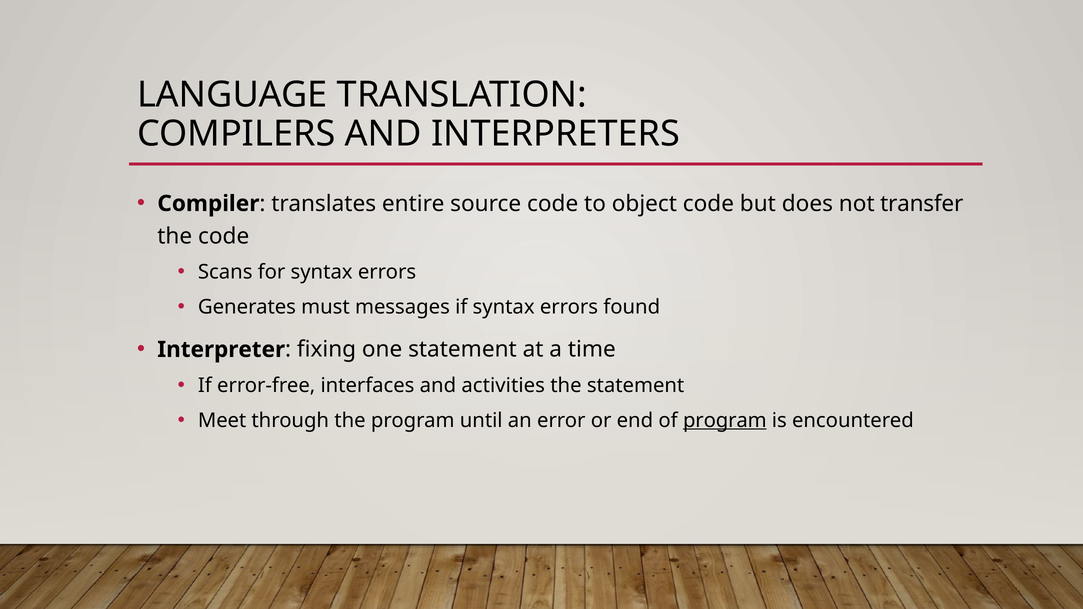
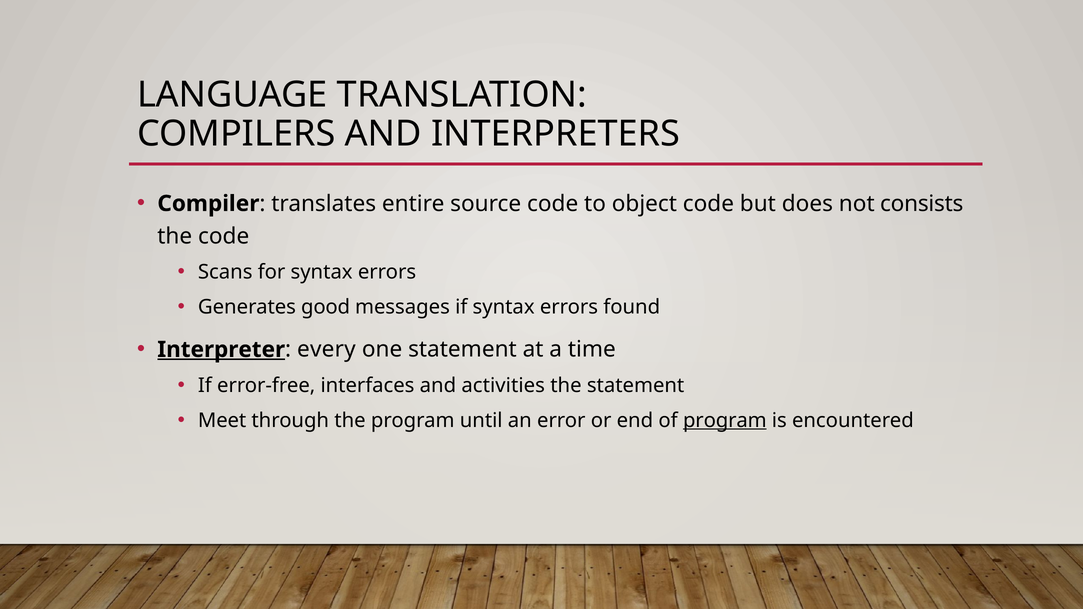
transfer: transfer -> consists
must: must -> good
Interpreter underline: none -> present
fixing: fixing -> every
